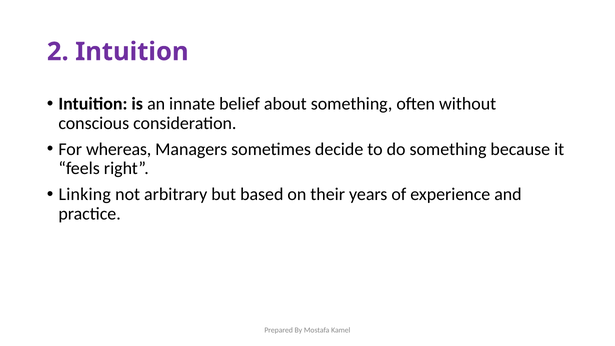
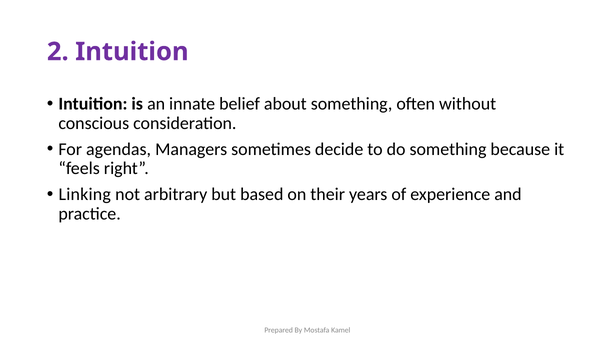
whereas: whereas -> agendas
